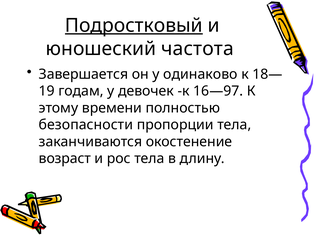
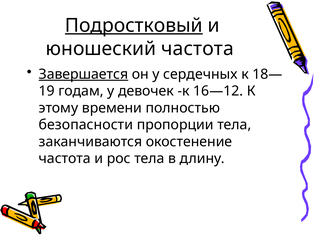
Завершается underline: none -> present
одинаково: одинаково -> сердечных
16—97: 16—97 -> 16—12
возраст at (65, 158): возраст -> частота
